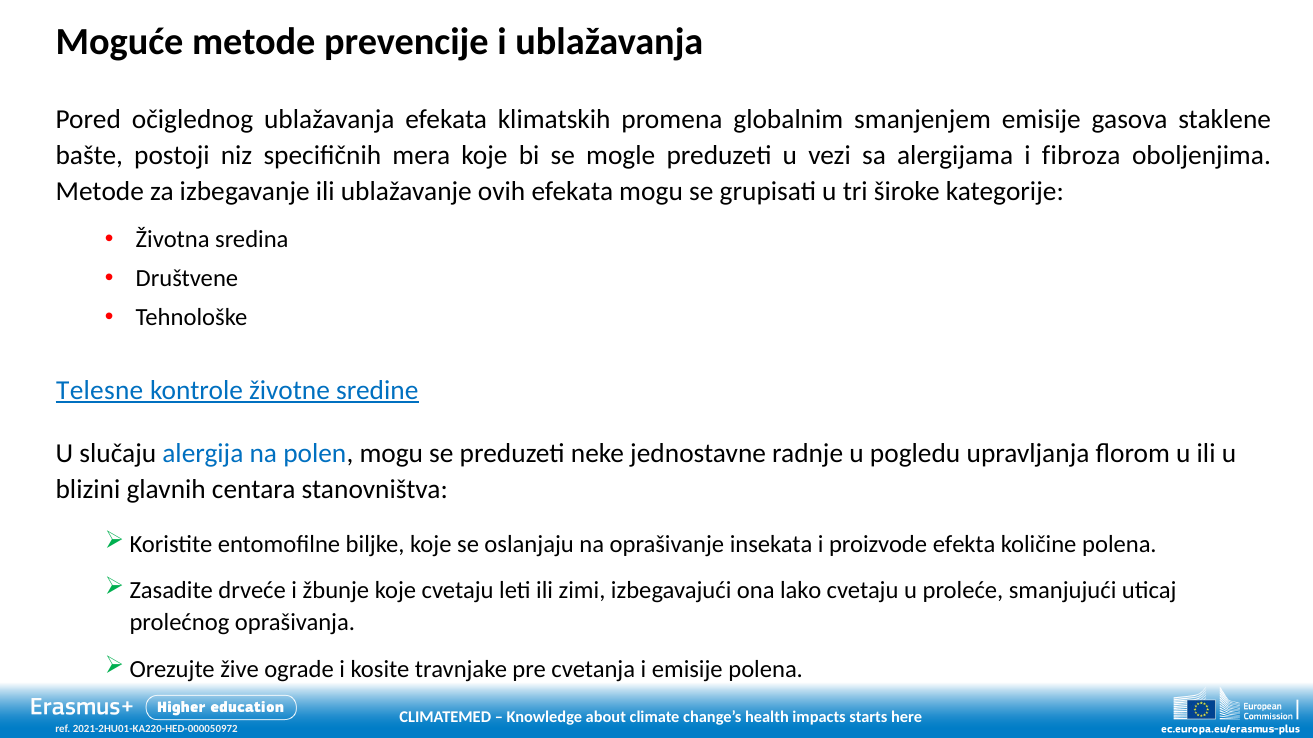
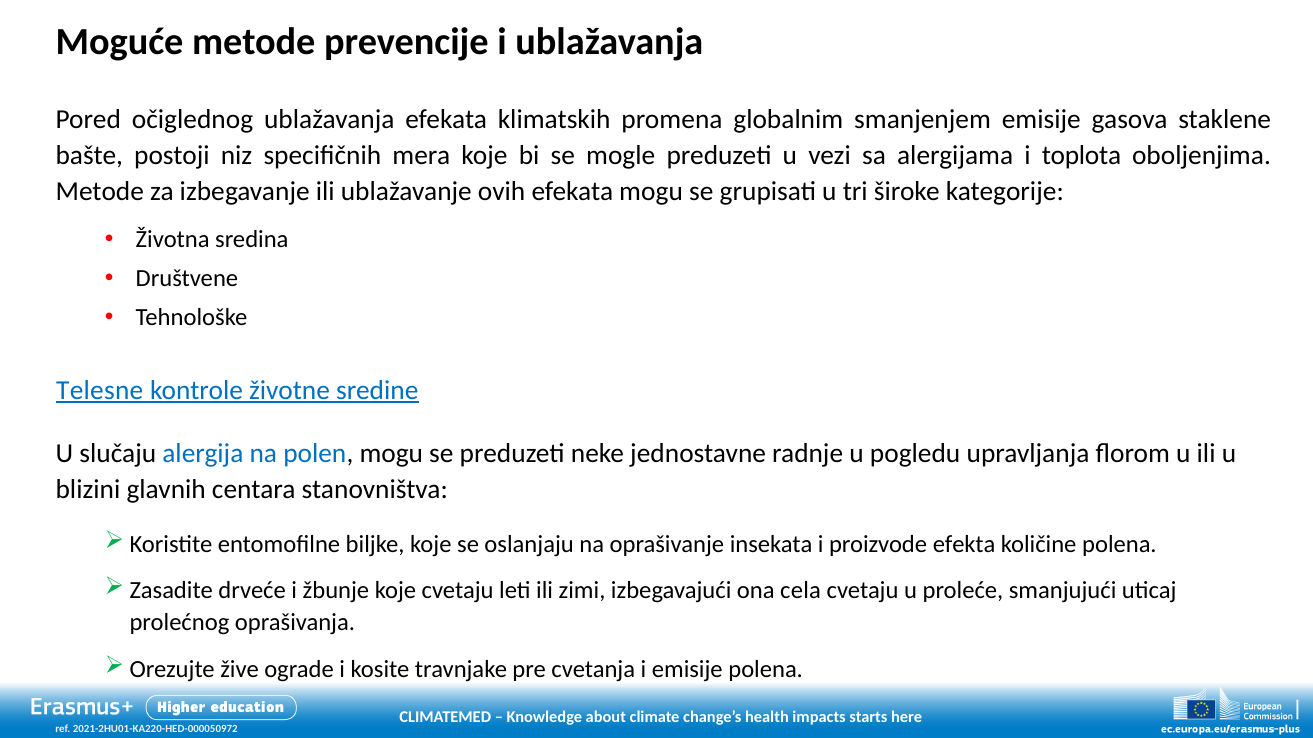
fibroza: fibroza -> toplota
lako: lako -> cela
